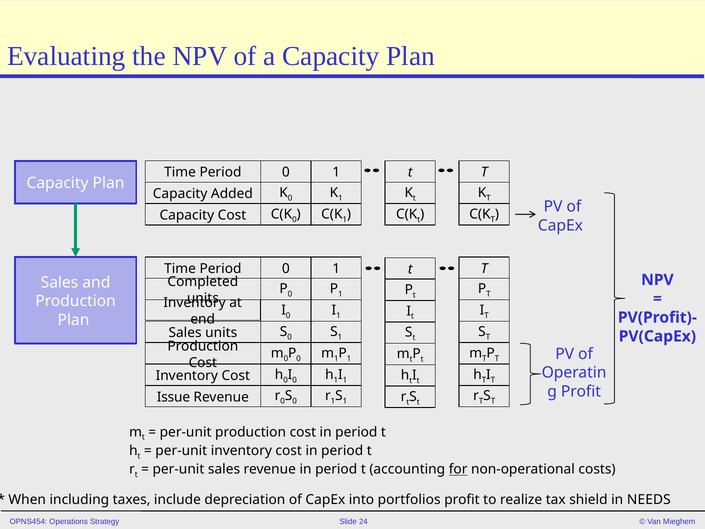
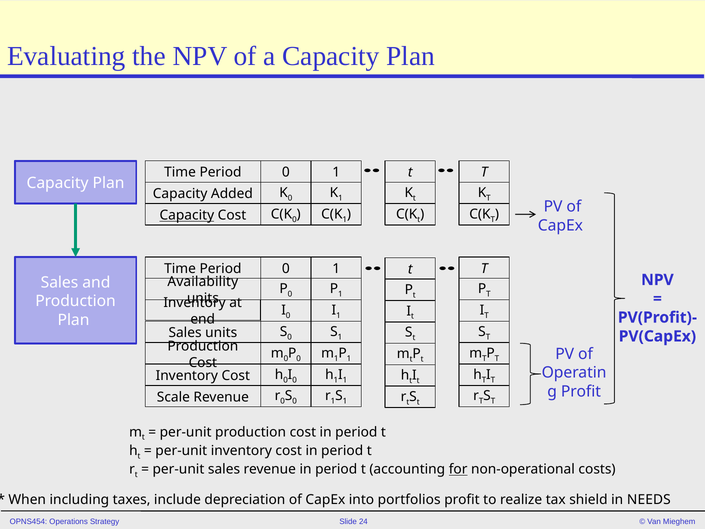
Capacity at (187, 215) underline: none -> present
Completed: Completed -> Availability
Issue: Issue -> Scale
